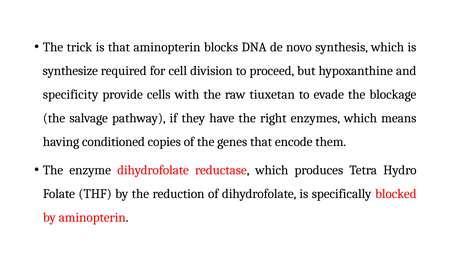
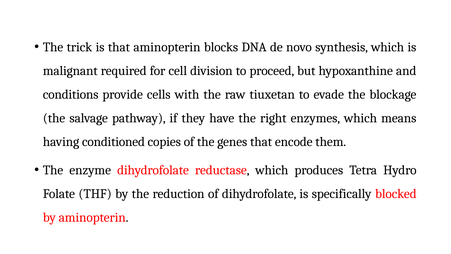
synthesize: synthesize -> malignant
specificity: specificity -> conditions
